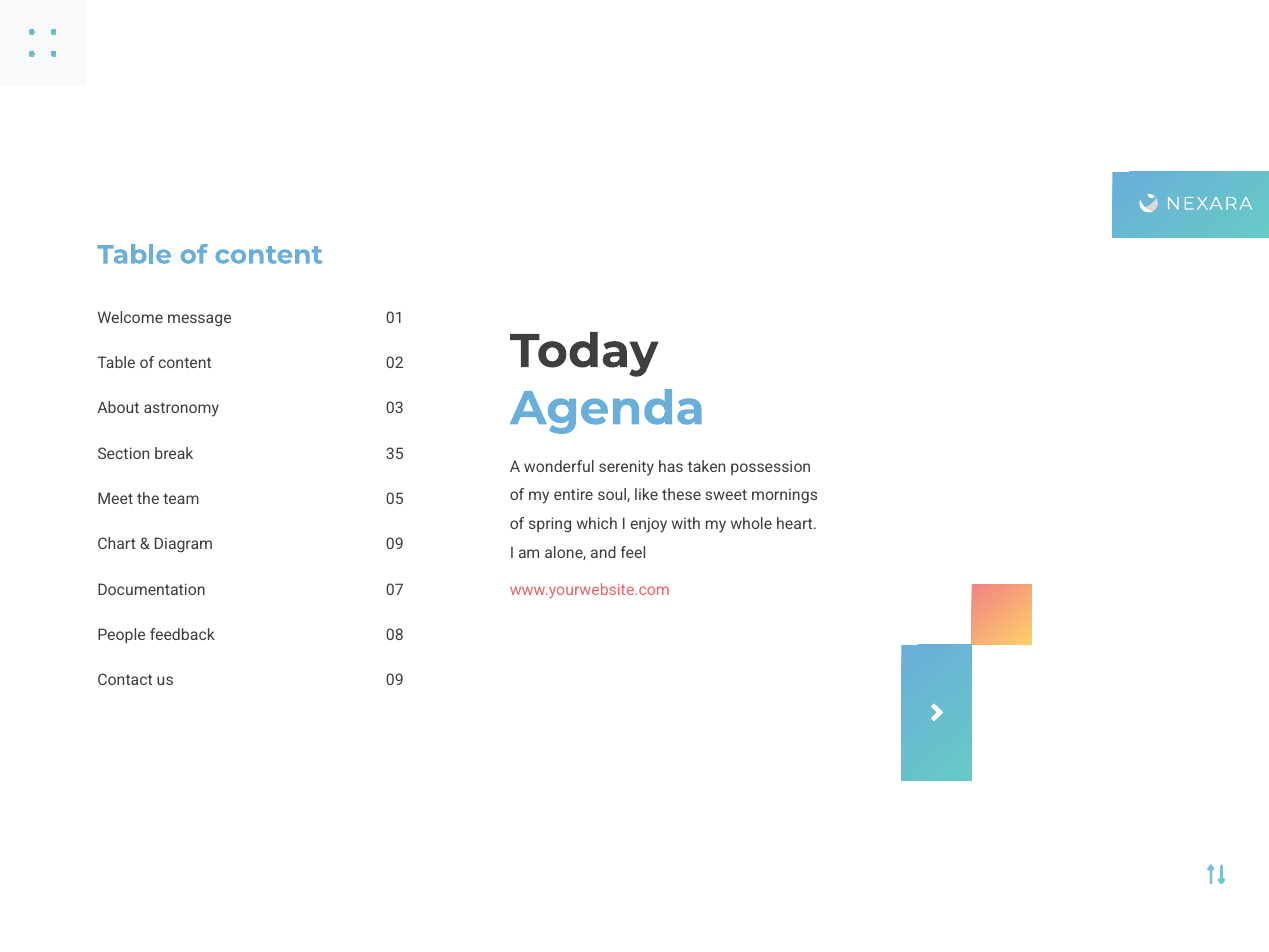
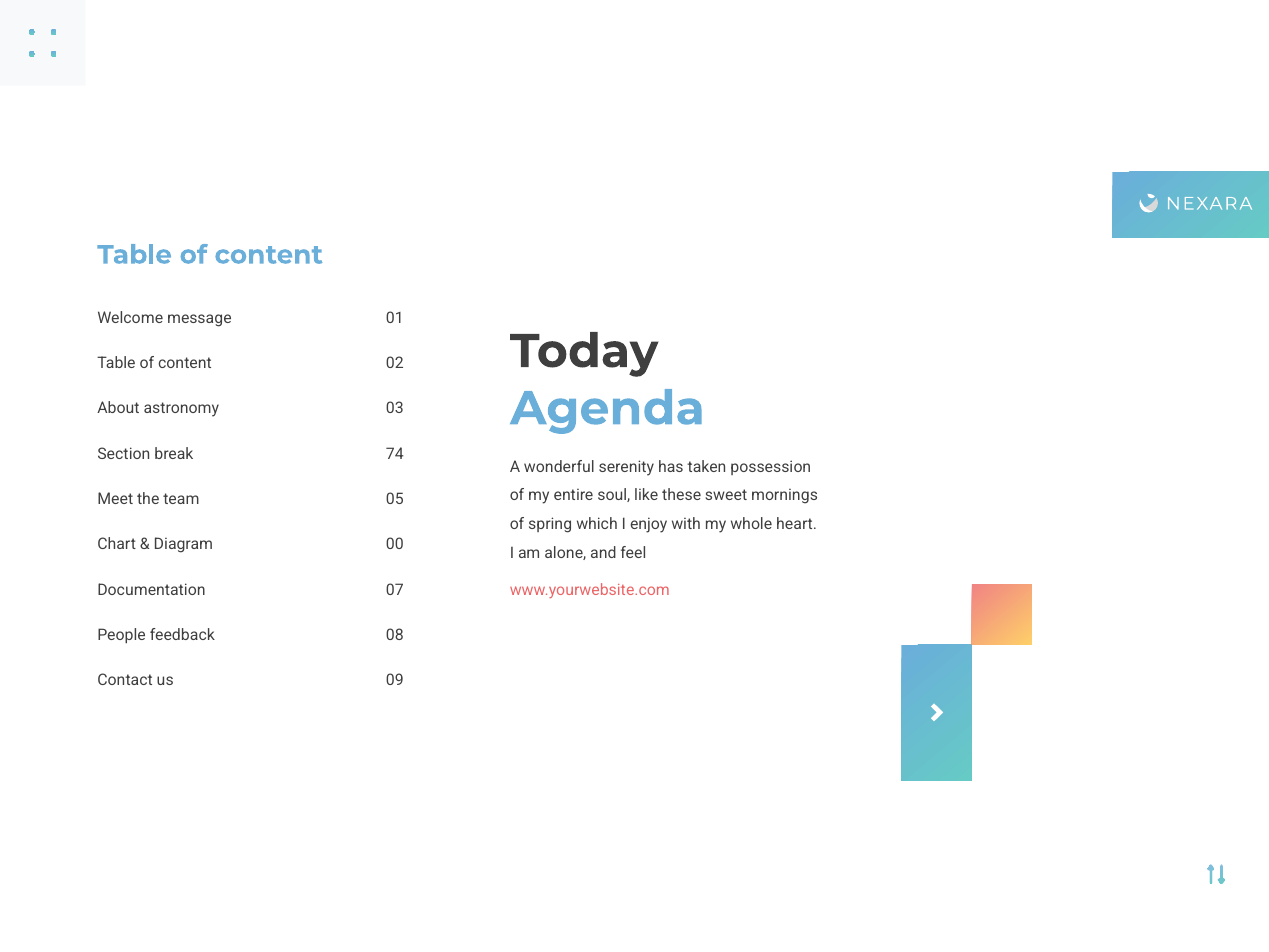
35: 35 -> 74
Diagram 09: 09 -> 00
